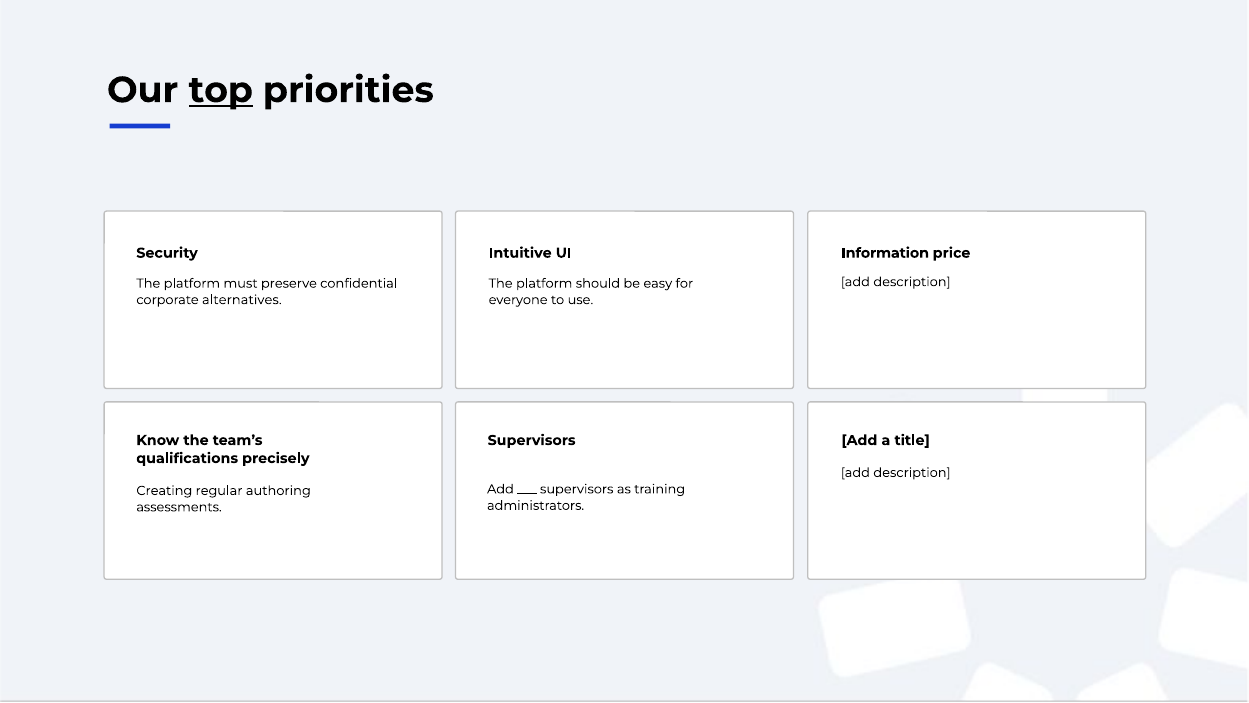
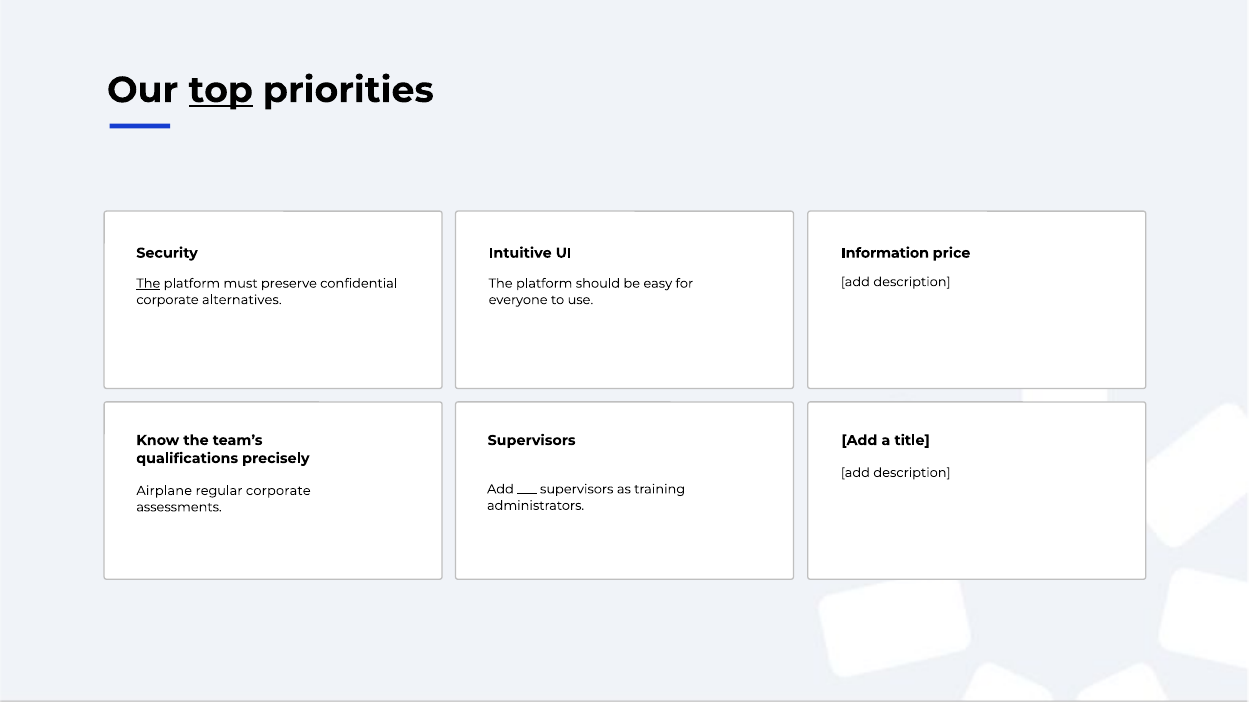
The at (148, 283) underline: none -> present
Creating: Creating -> Airplane
regular authoring: authoring -> corporate
